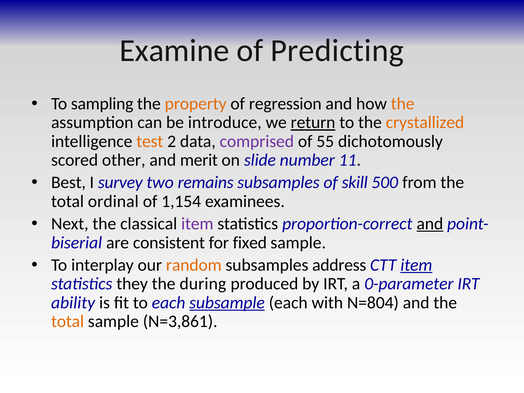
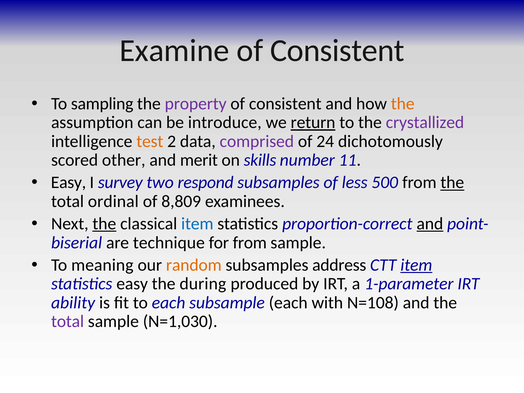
Predicting at (337, 51): Predicting -> Consistent
property colour: orange -> purple
regression at (285, 104): regression -> consistent
crystallized colour: orange -> purple
55: 55 -> 24
slide: slide -> skills
Best at (68, 183): Best -> Easy
remains: remains -> respond
skill: skill -> less
the at (452, 183) underline: none -> present
1,154: 1,154 -> 8,809
the at (104, 224) underline: none -> present
item at (197, 224) colour: purple -> blue
consistent: consistent -> technique
for fixed: fixed -> from
interplay: interplay -> meaning
statistics they: they -> easy
0-parameter: 0-parameter -> 1-parameter
subsample underline: present -> none
N=804: N=804 -> N=108
total at (68, 322) colour: orange -> purple
N=3,861: N=3,861 -> N=1,030
